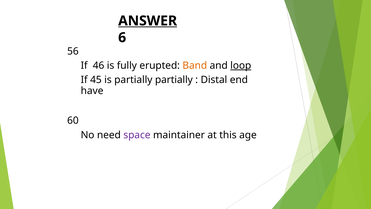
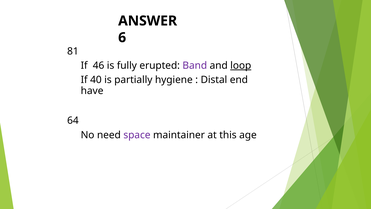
ANSWER underline: present -> none
56: 56 -> 81
Band colour: orange -> purple
45: 45 -> 40
partially partially: partially -> hygiene
60: 60 -> 64
